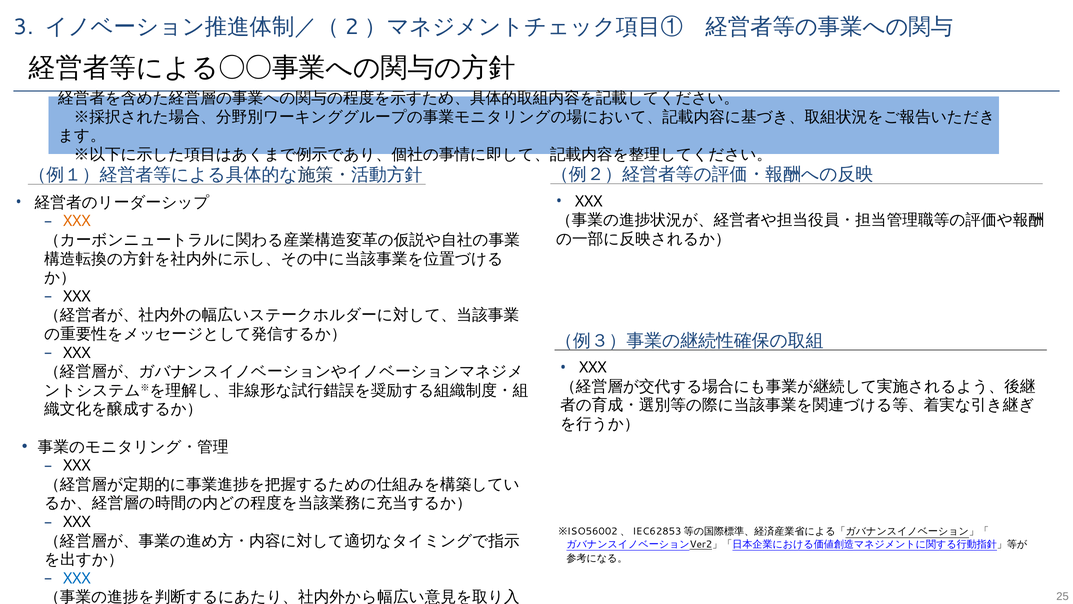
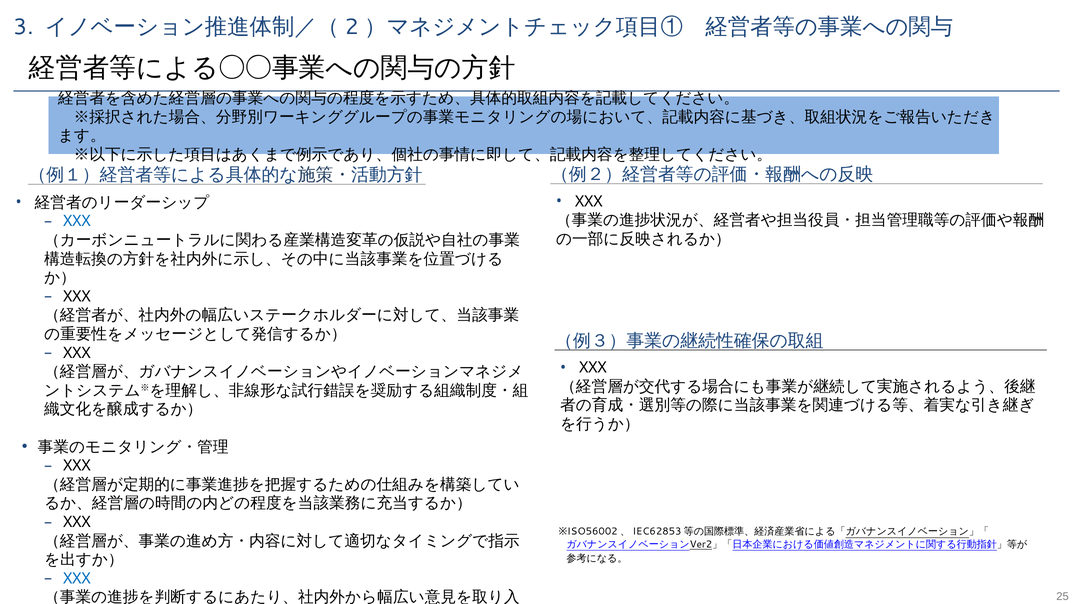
XXX at (77, 221) colour: orange -> blue
